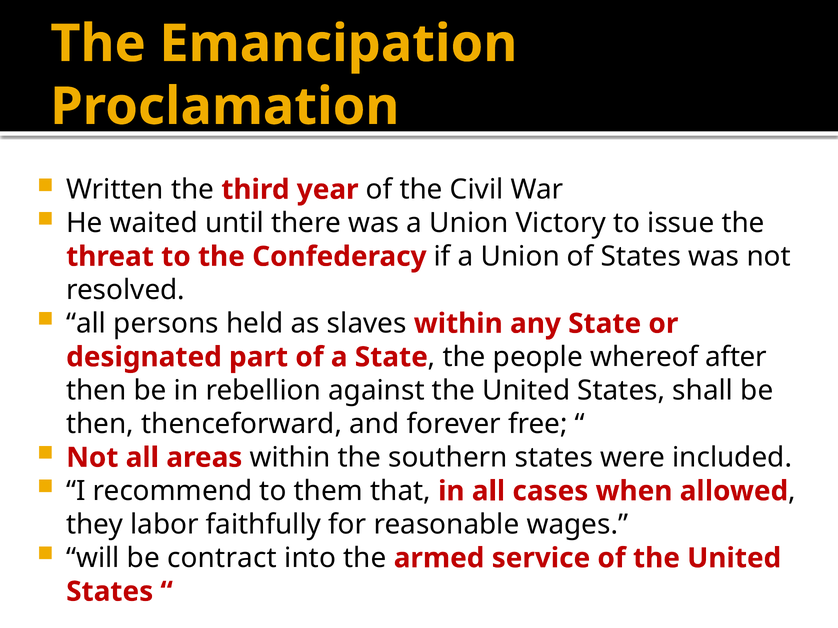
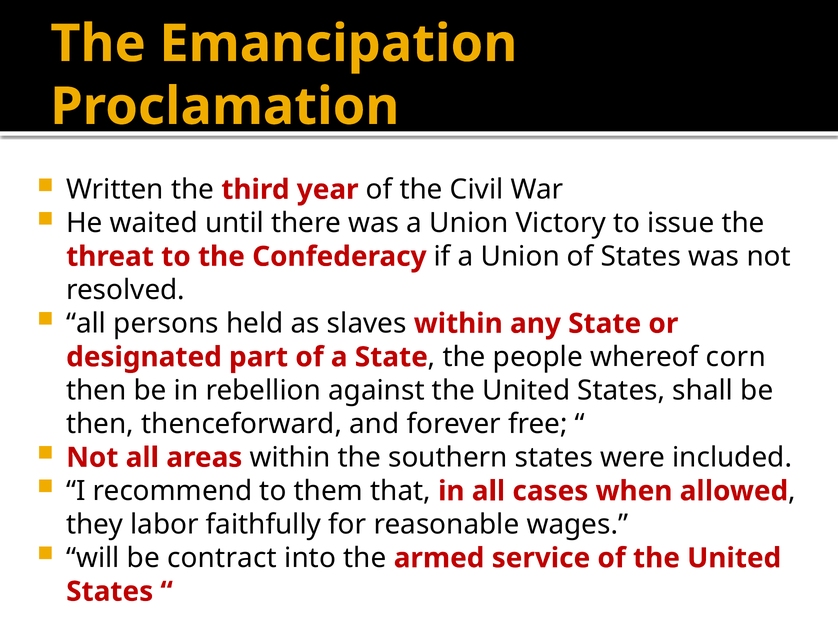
after: after -> corn
